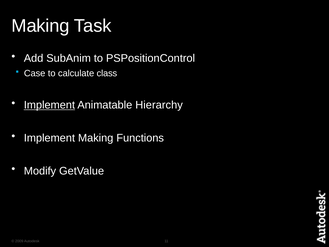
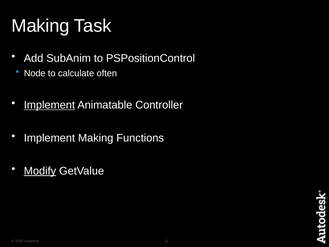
Case: Case -> Node
class: class -> often
Hierarchy: Hierarchy -> Controller
Modify underline: none -> present
